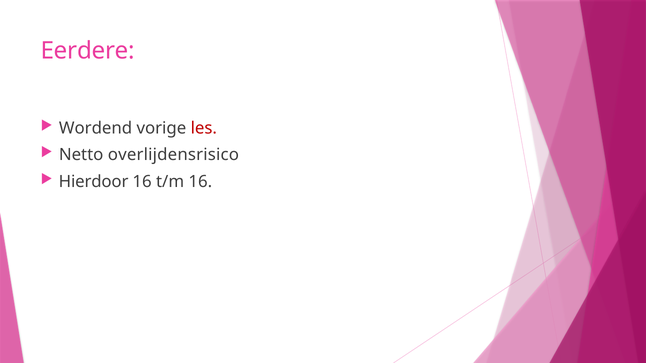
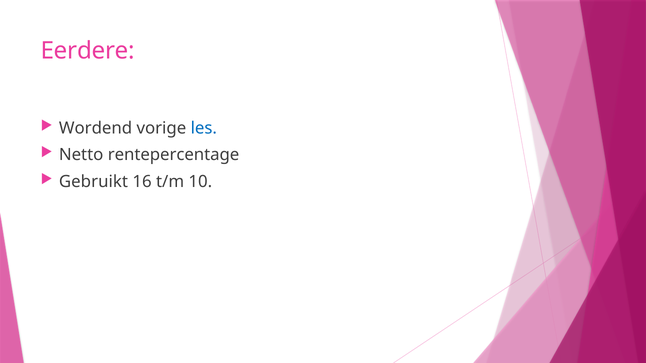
les colour: red -> blue
overlijdensrisico: overlijdensrisico -> rentepercentage
Hierdoor: Hierdoor -> Gebruikt
t/m 16: 16 -> 10
